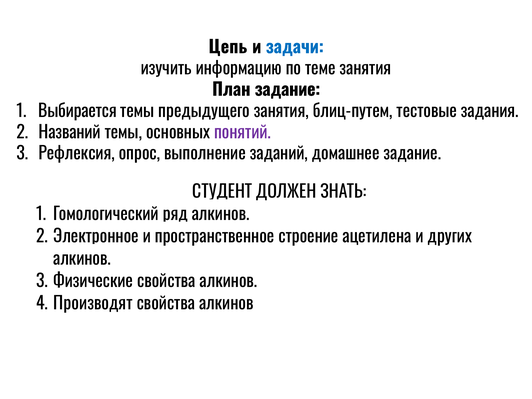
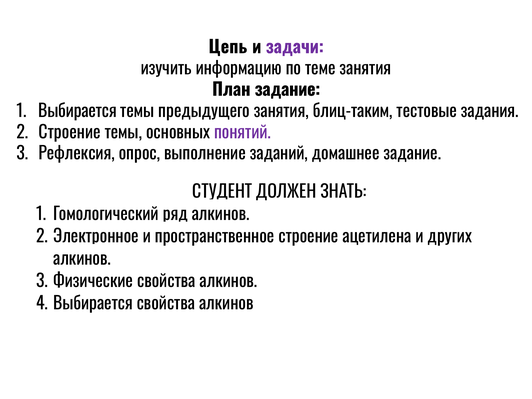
задачи colour: blue -> purple
блиц-путем: блиц-путем -> блиц-таким
Названий at (70, 132): Названий -> Строение
Производят at (93, 304): Производят -> Выбирается
